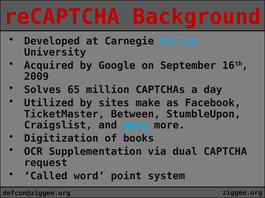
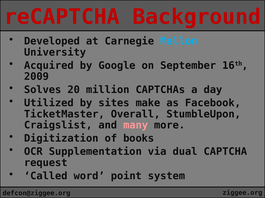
65: 65 -> 20
Between: Between -> Overall
many colour: light blue -> pink
